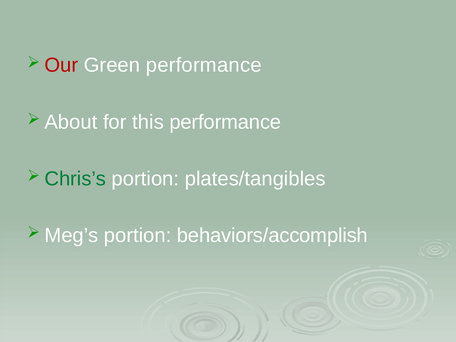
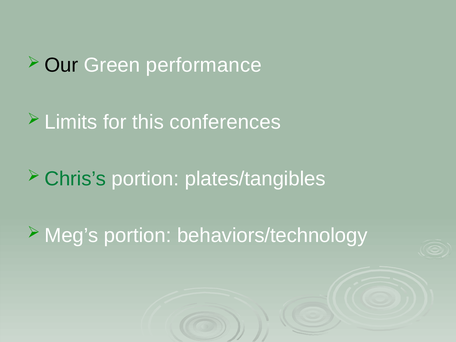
Our colour: red -> black
About: About -> Limits
this performance: performance -> conferences
behaviors/accomplish: behaviors/accomplish -> behaviors/technology
